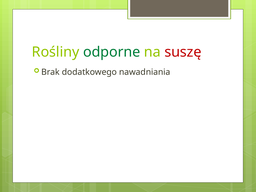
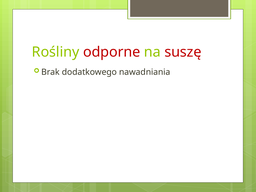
odporne colour: green -> red
